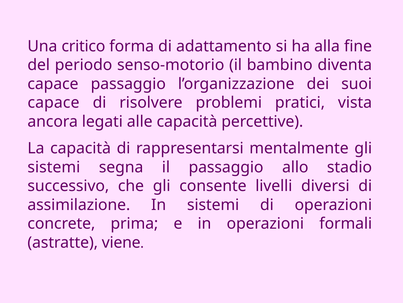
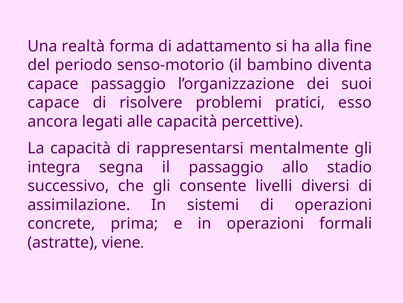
critico: critico -> realtà
vista: vista -> esso
sistemi at (54, 167): sistemi -> integra
